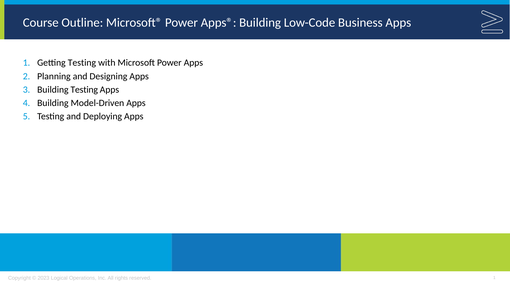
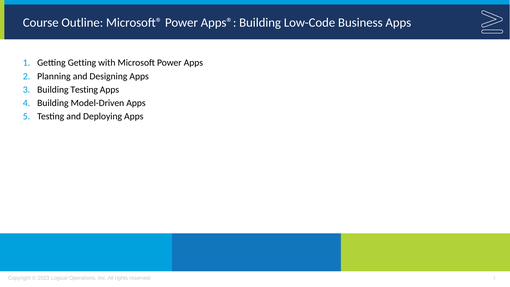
Getting Testing: Testing -> Getting
